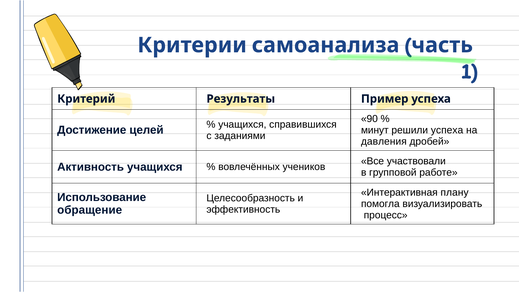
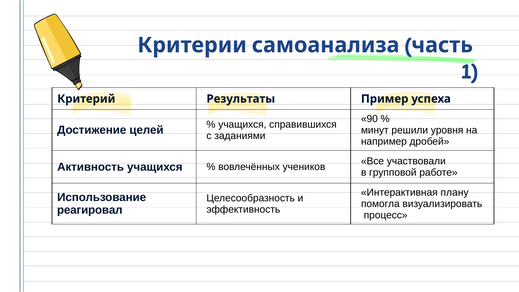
решили успеха: успеха -> уровня
давления: давления -> например
обращение: обращение -> реагировал
